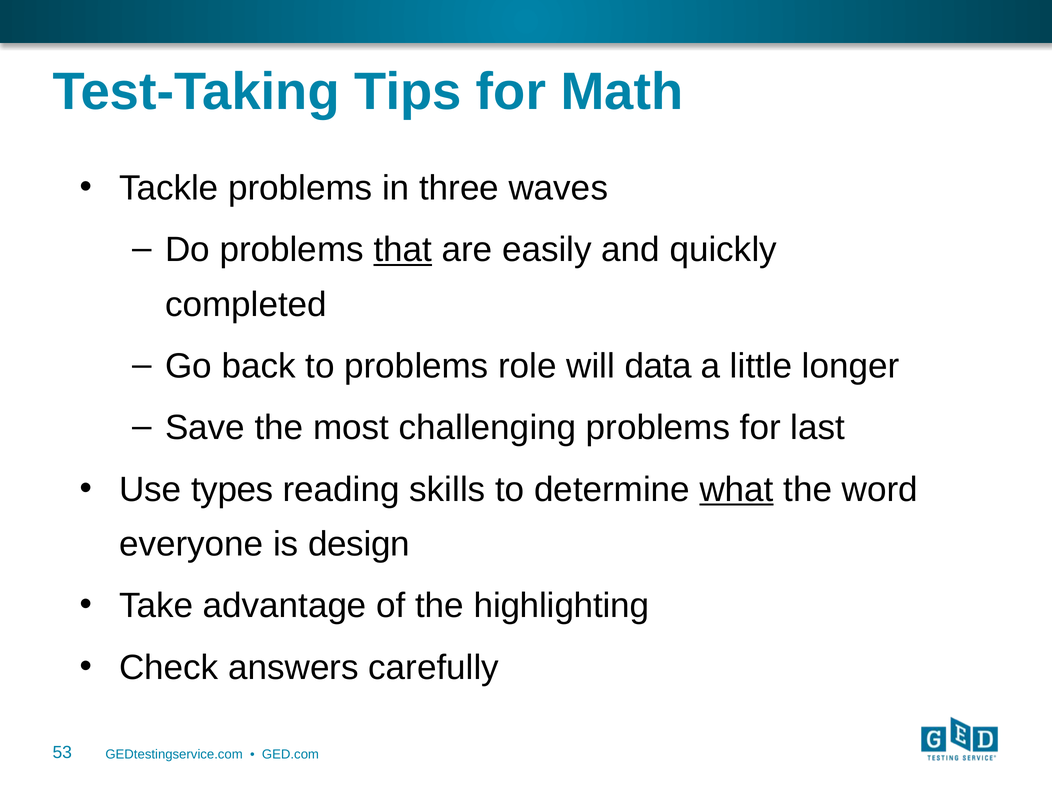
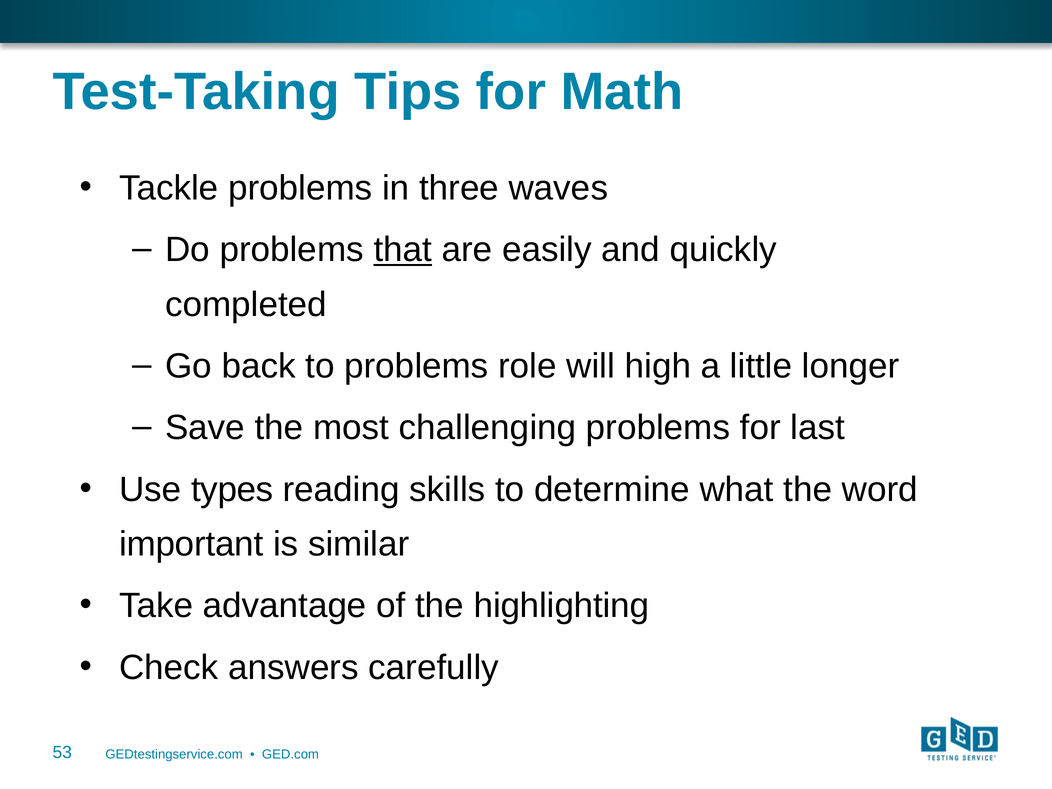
data: data -> high
what underline: present -> none
everyone: everyone -> important
design: design -> similar
